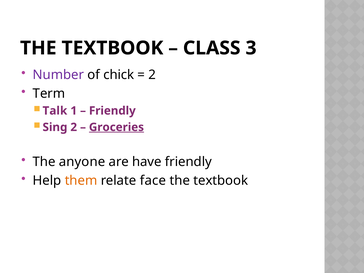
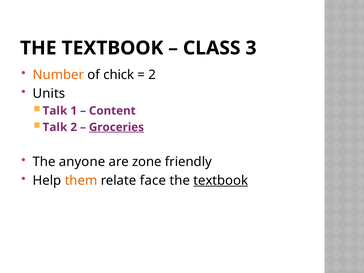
Number colour: purple -> orange
Term: Term -> Units
Friendly at (112, 111): Friendly -> Content
Sing at (55, 127): Sing -> Talk
have: have -> zone
textbook at (221, 180) underline: none -> present
